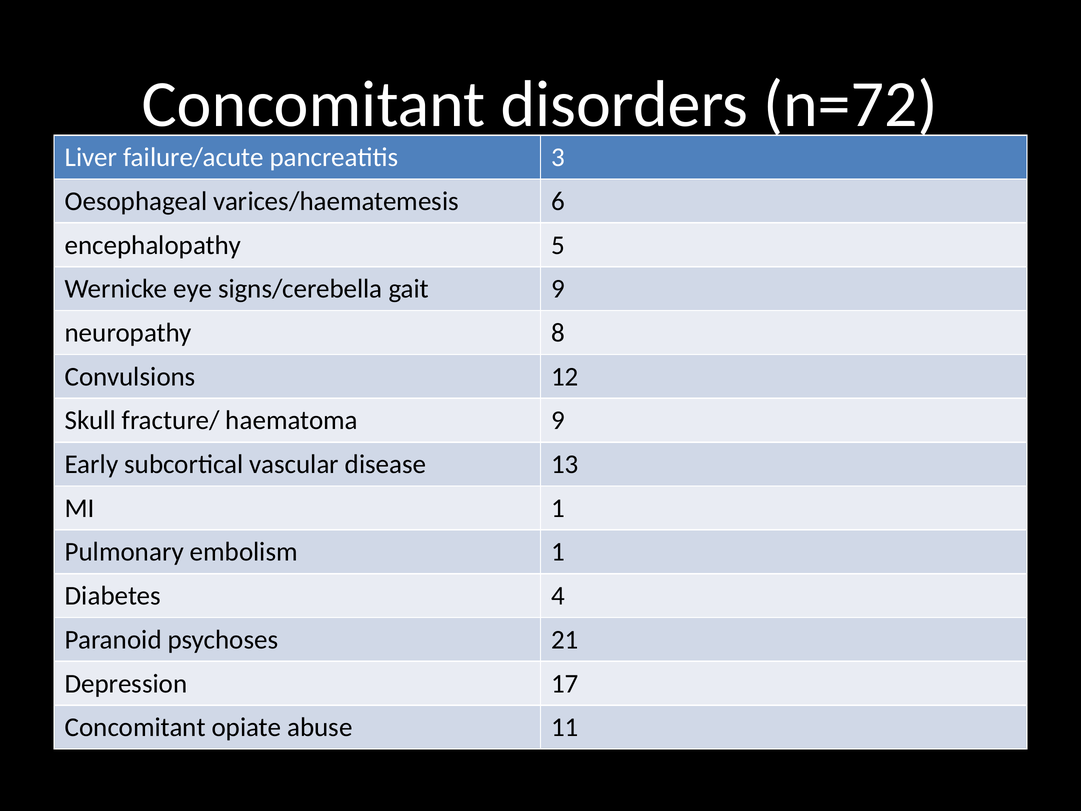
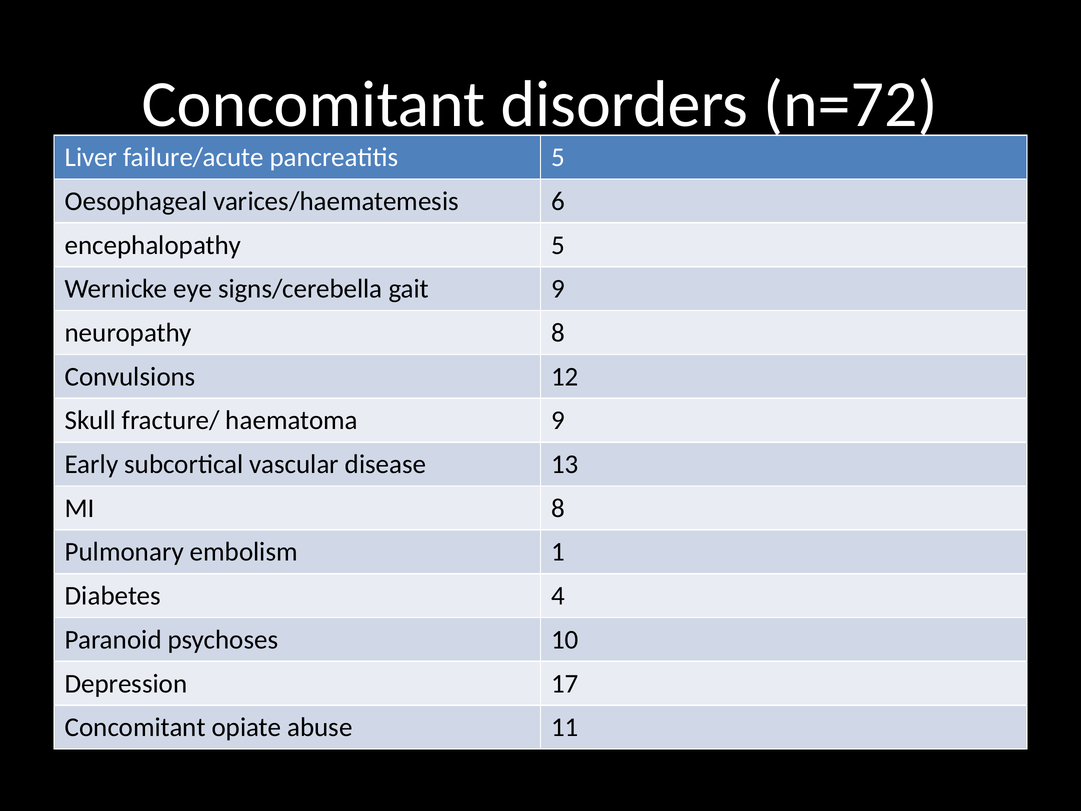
pancreatitis 3: 3 -> 5
MI 1: 1 -> 8
21: 21 -> 10
